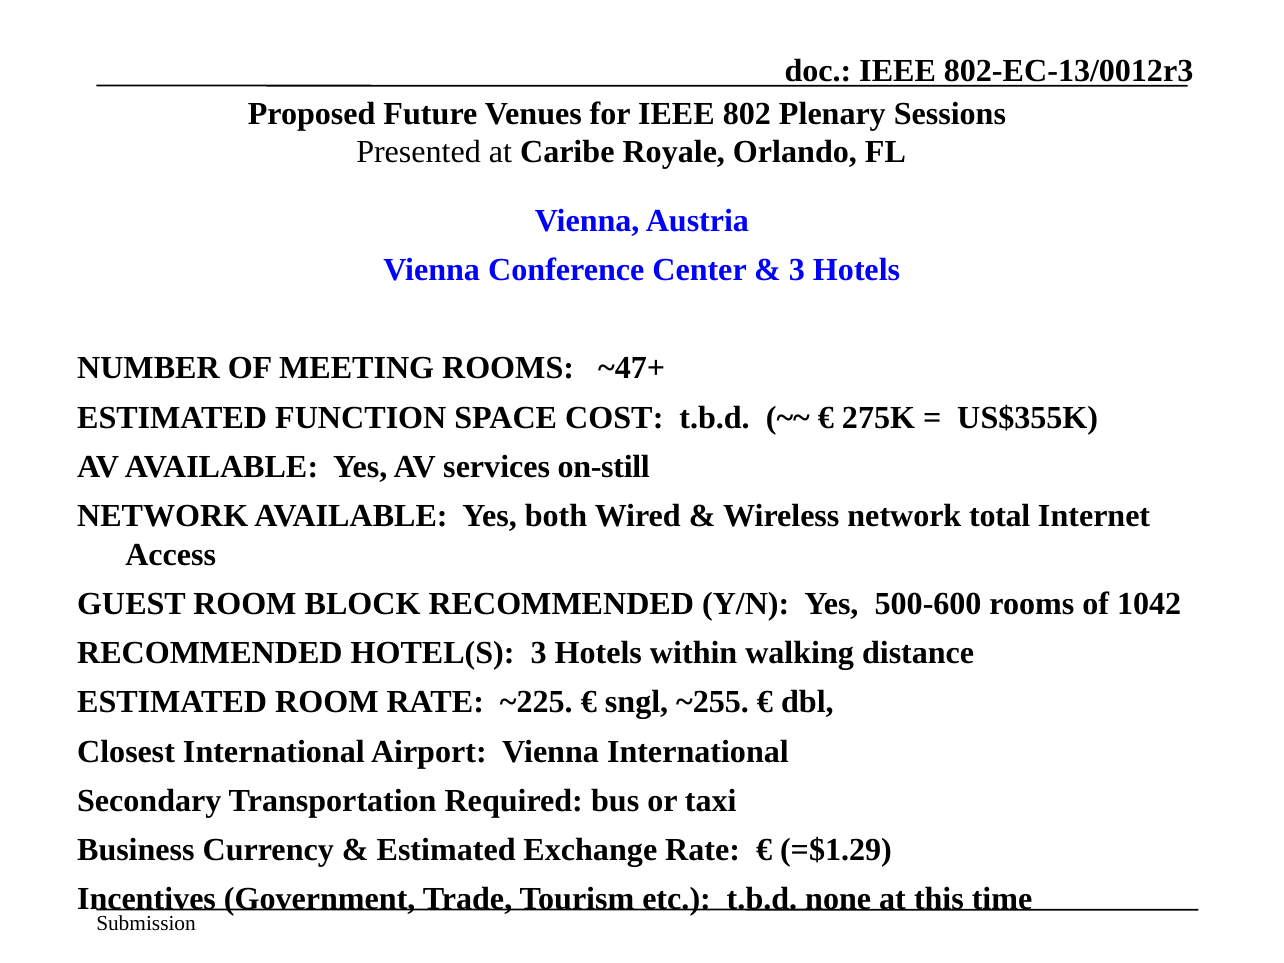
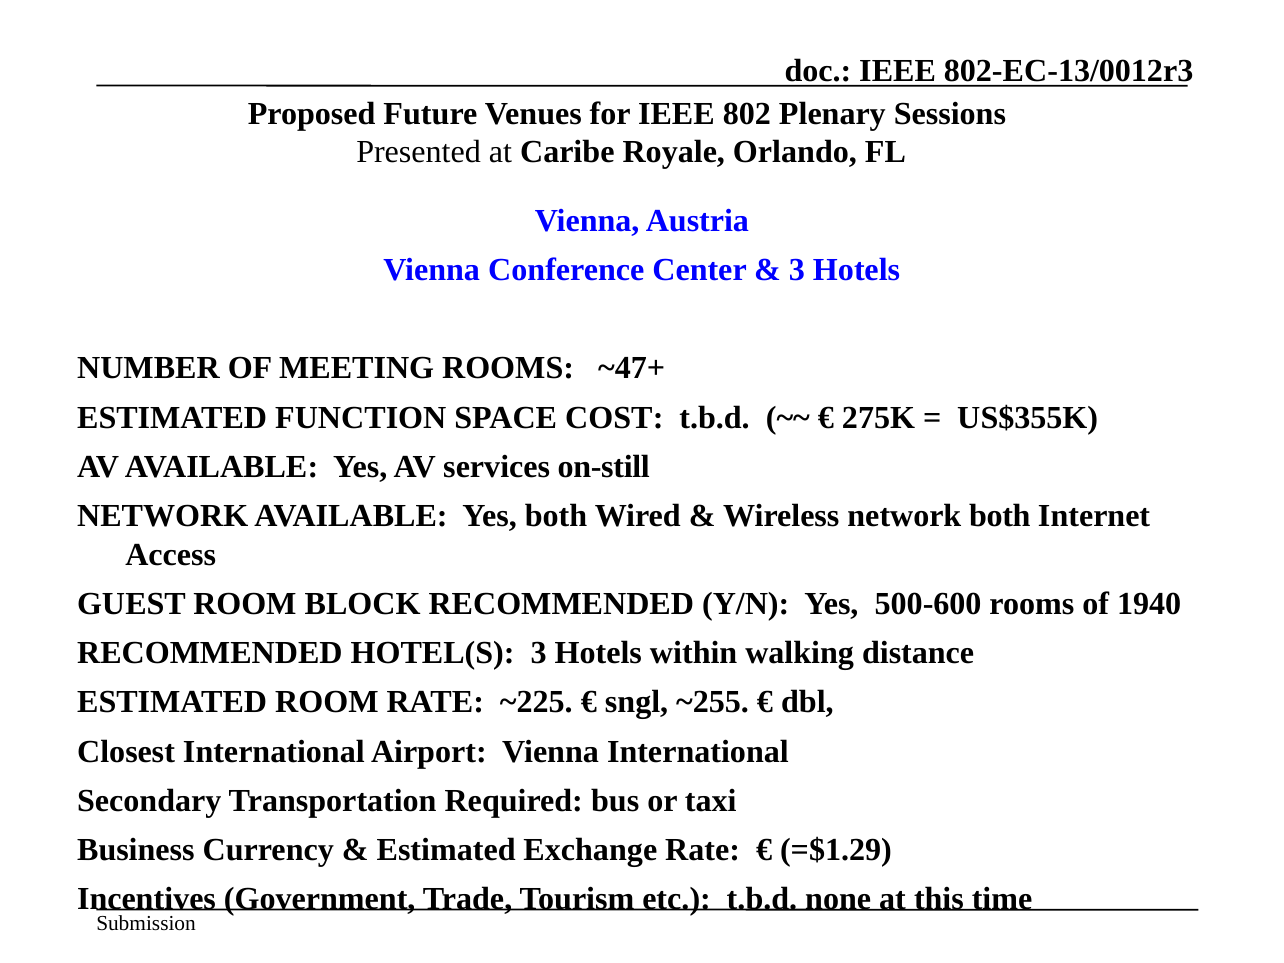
network total: total -> both
1042: 1042 -> 1940
